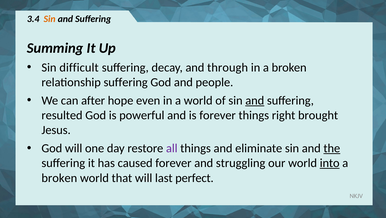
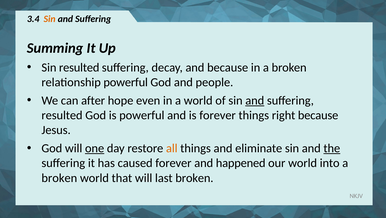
Sin difficult: difficult -> resulted
and through: through -> because
relationship suffering: suffering -> powerful
right brought: brought -> because
one underline: none -> present
all colour: purple -> orange
struggling: struggling -> happened
into underline: present -> none
last perfect: perfect -> broken
